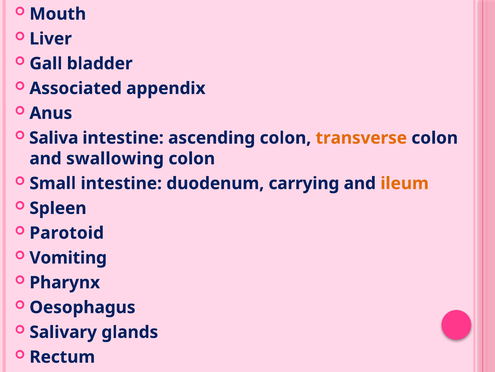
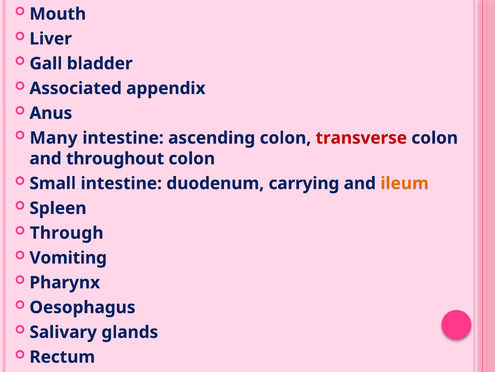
Saliva: Saliva -> Many
transverse colour: orange -> red
swallowing: swallowing -> throughout
Parotoid: Parotoid -> Through
